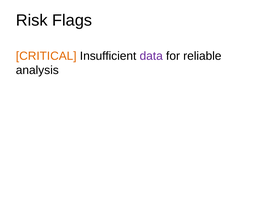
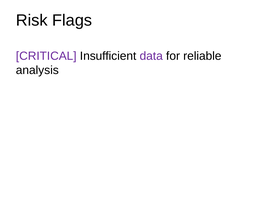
CRITICAL colour: orange -> purple
